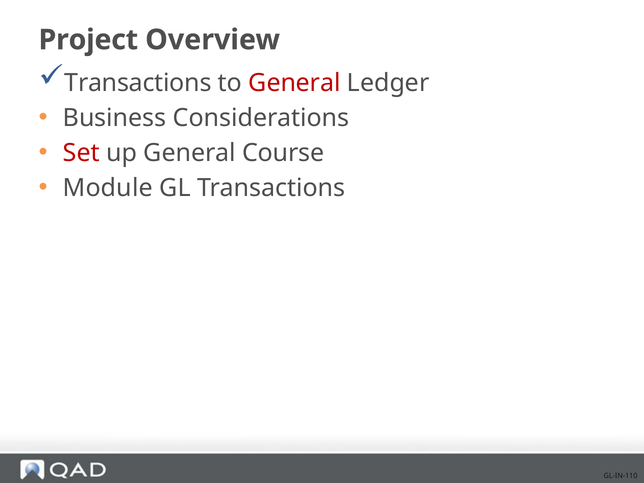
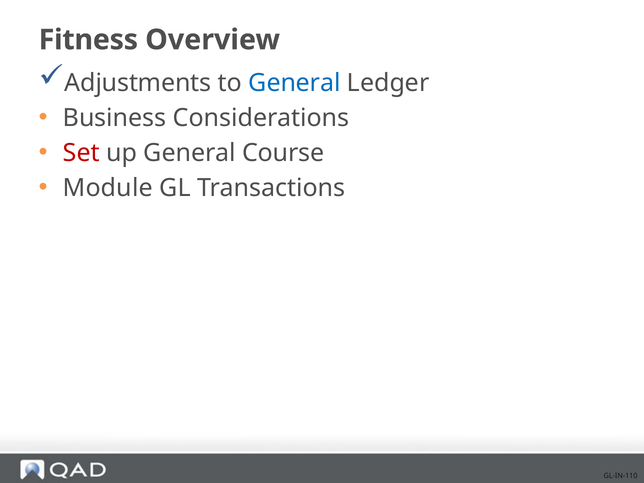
Project: Project -> Fitness
Transactions at (138, 83): Transactions -> Adjustments
General at (294, 83) colour: red -> blue
